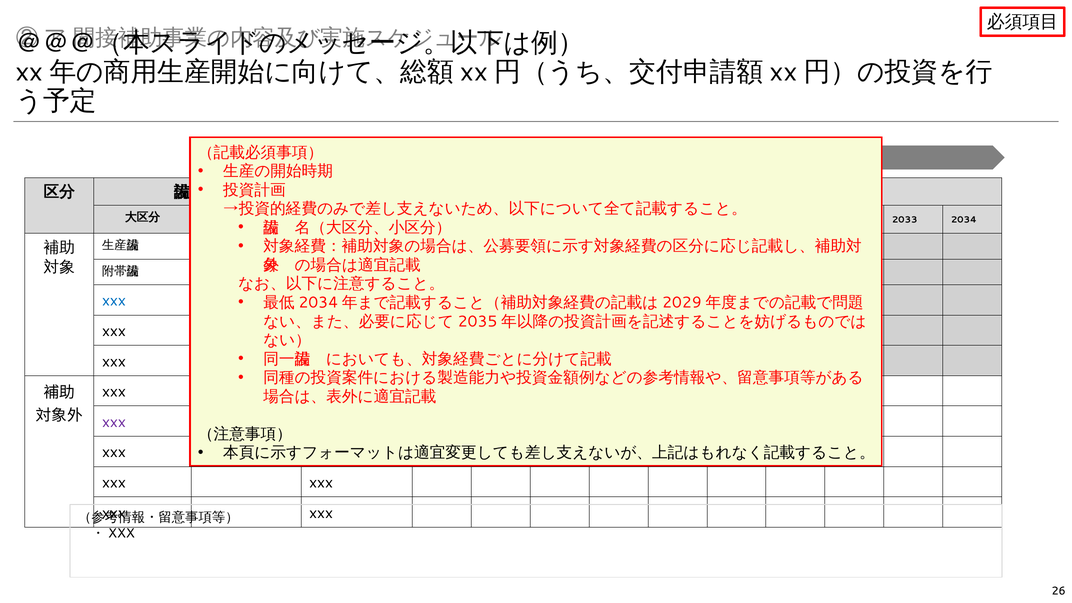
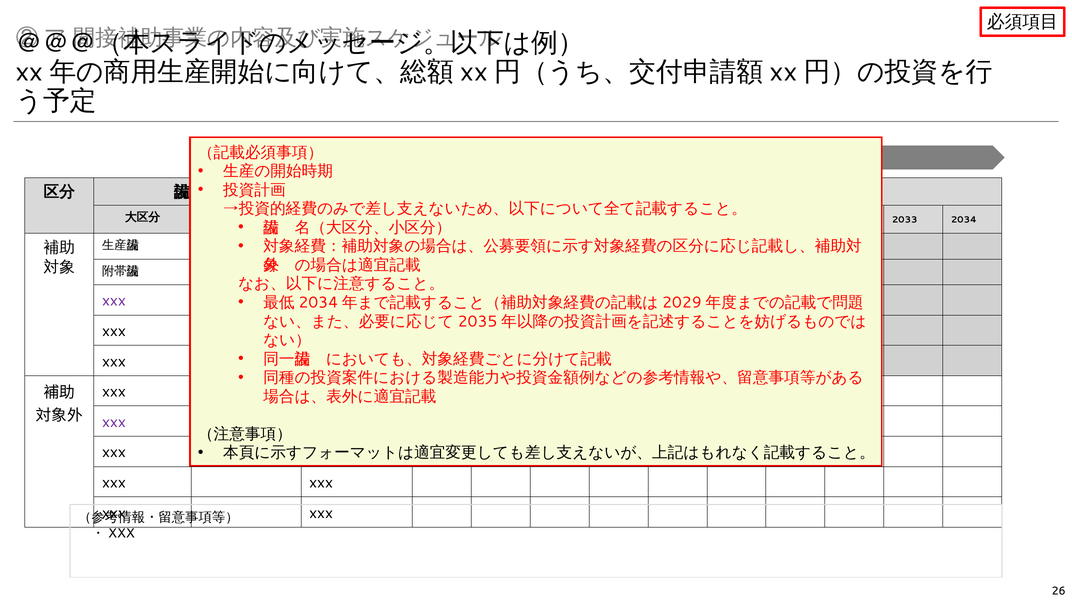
xxx at (114, 301) colour: blue -> purple
